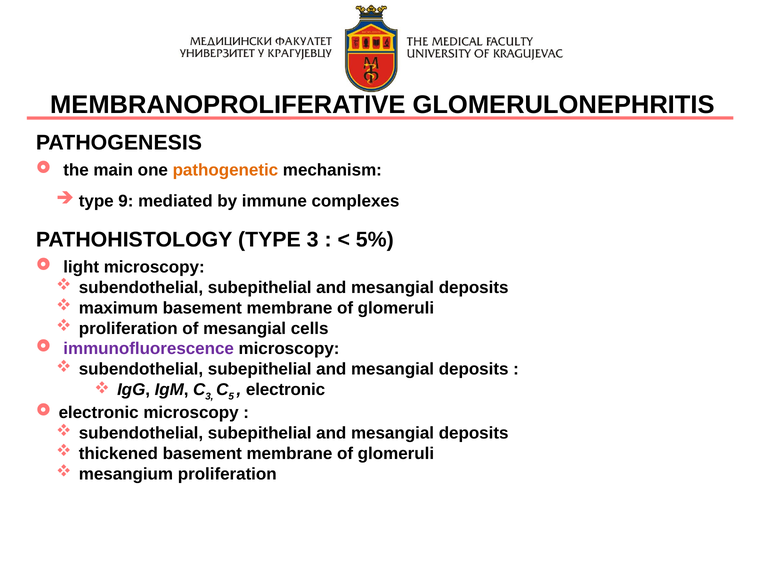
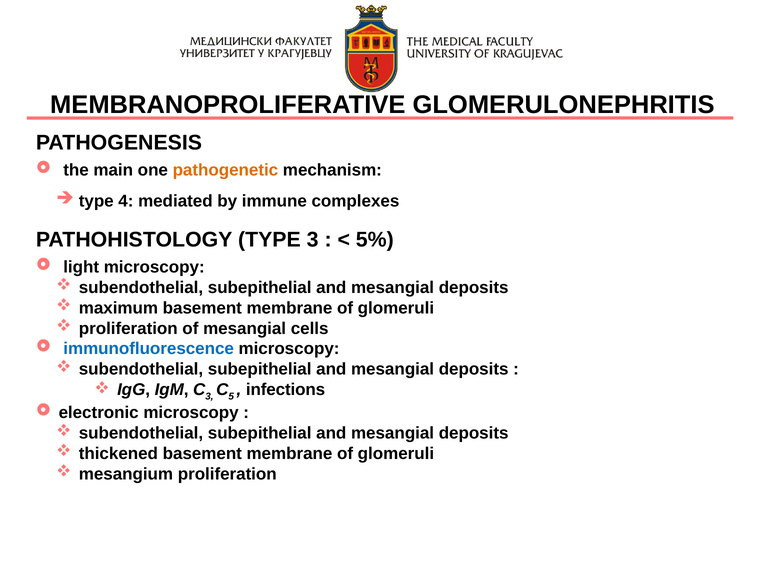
9: 9 -> 4
immunofluorescence colour: purple -> blue
electronic at (286, 390): electronic -> infections
